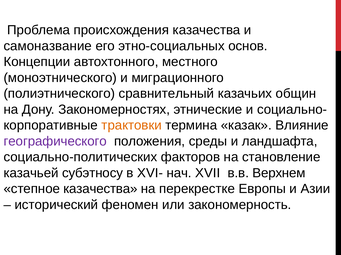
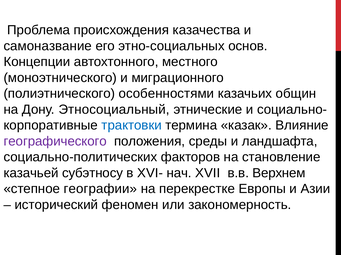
сравнительный: сравнительный -> особенностями
Закономерностях: Закономерностях -> Этносоциальный
трактовки colour: orange -> blue
степное казачества: казачества -> географии
